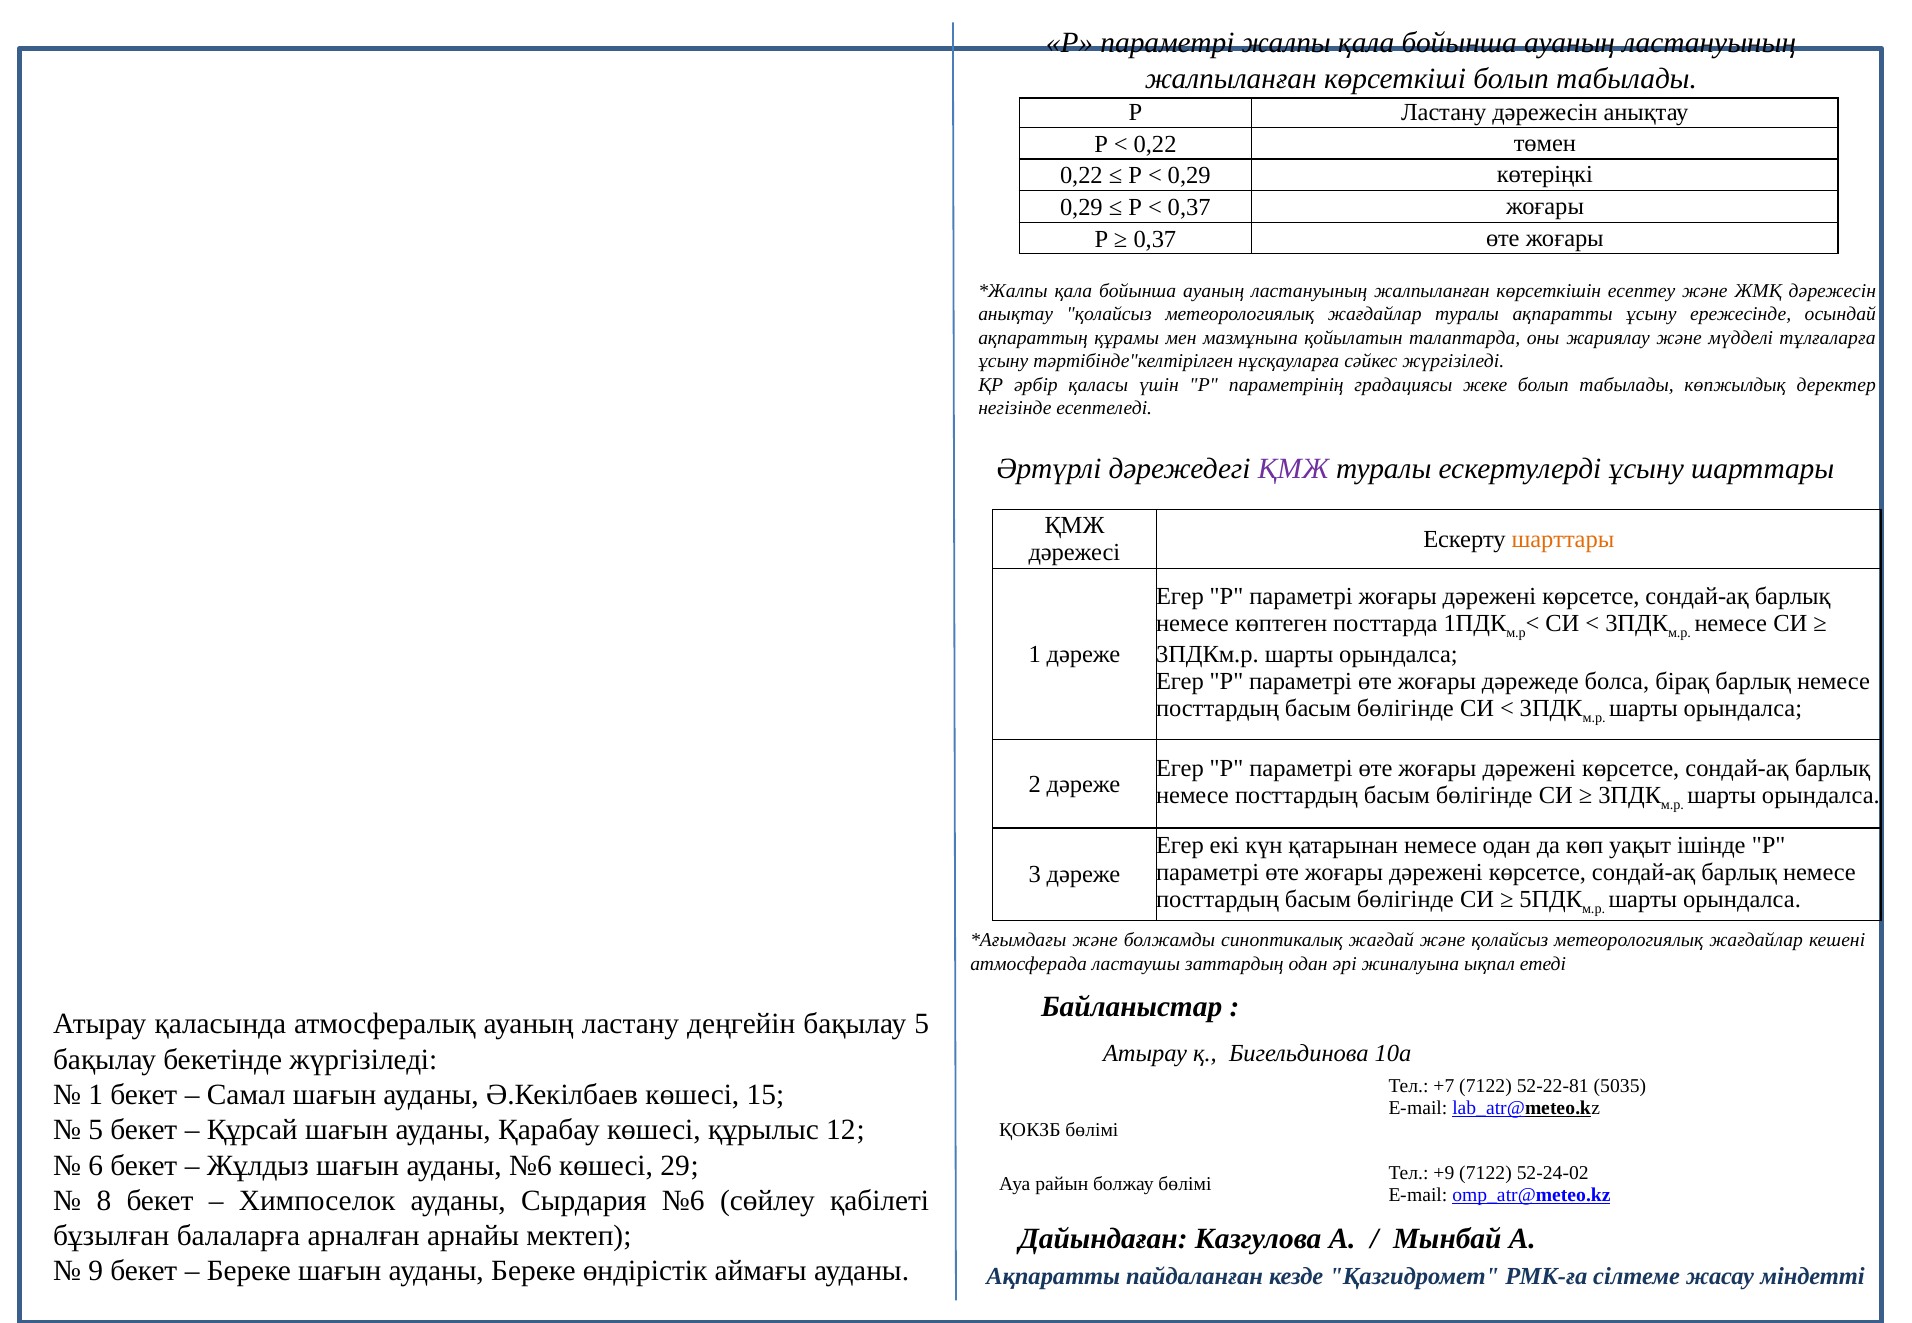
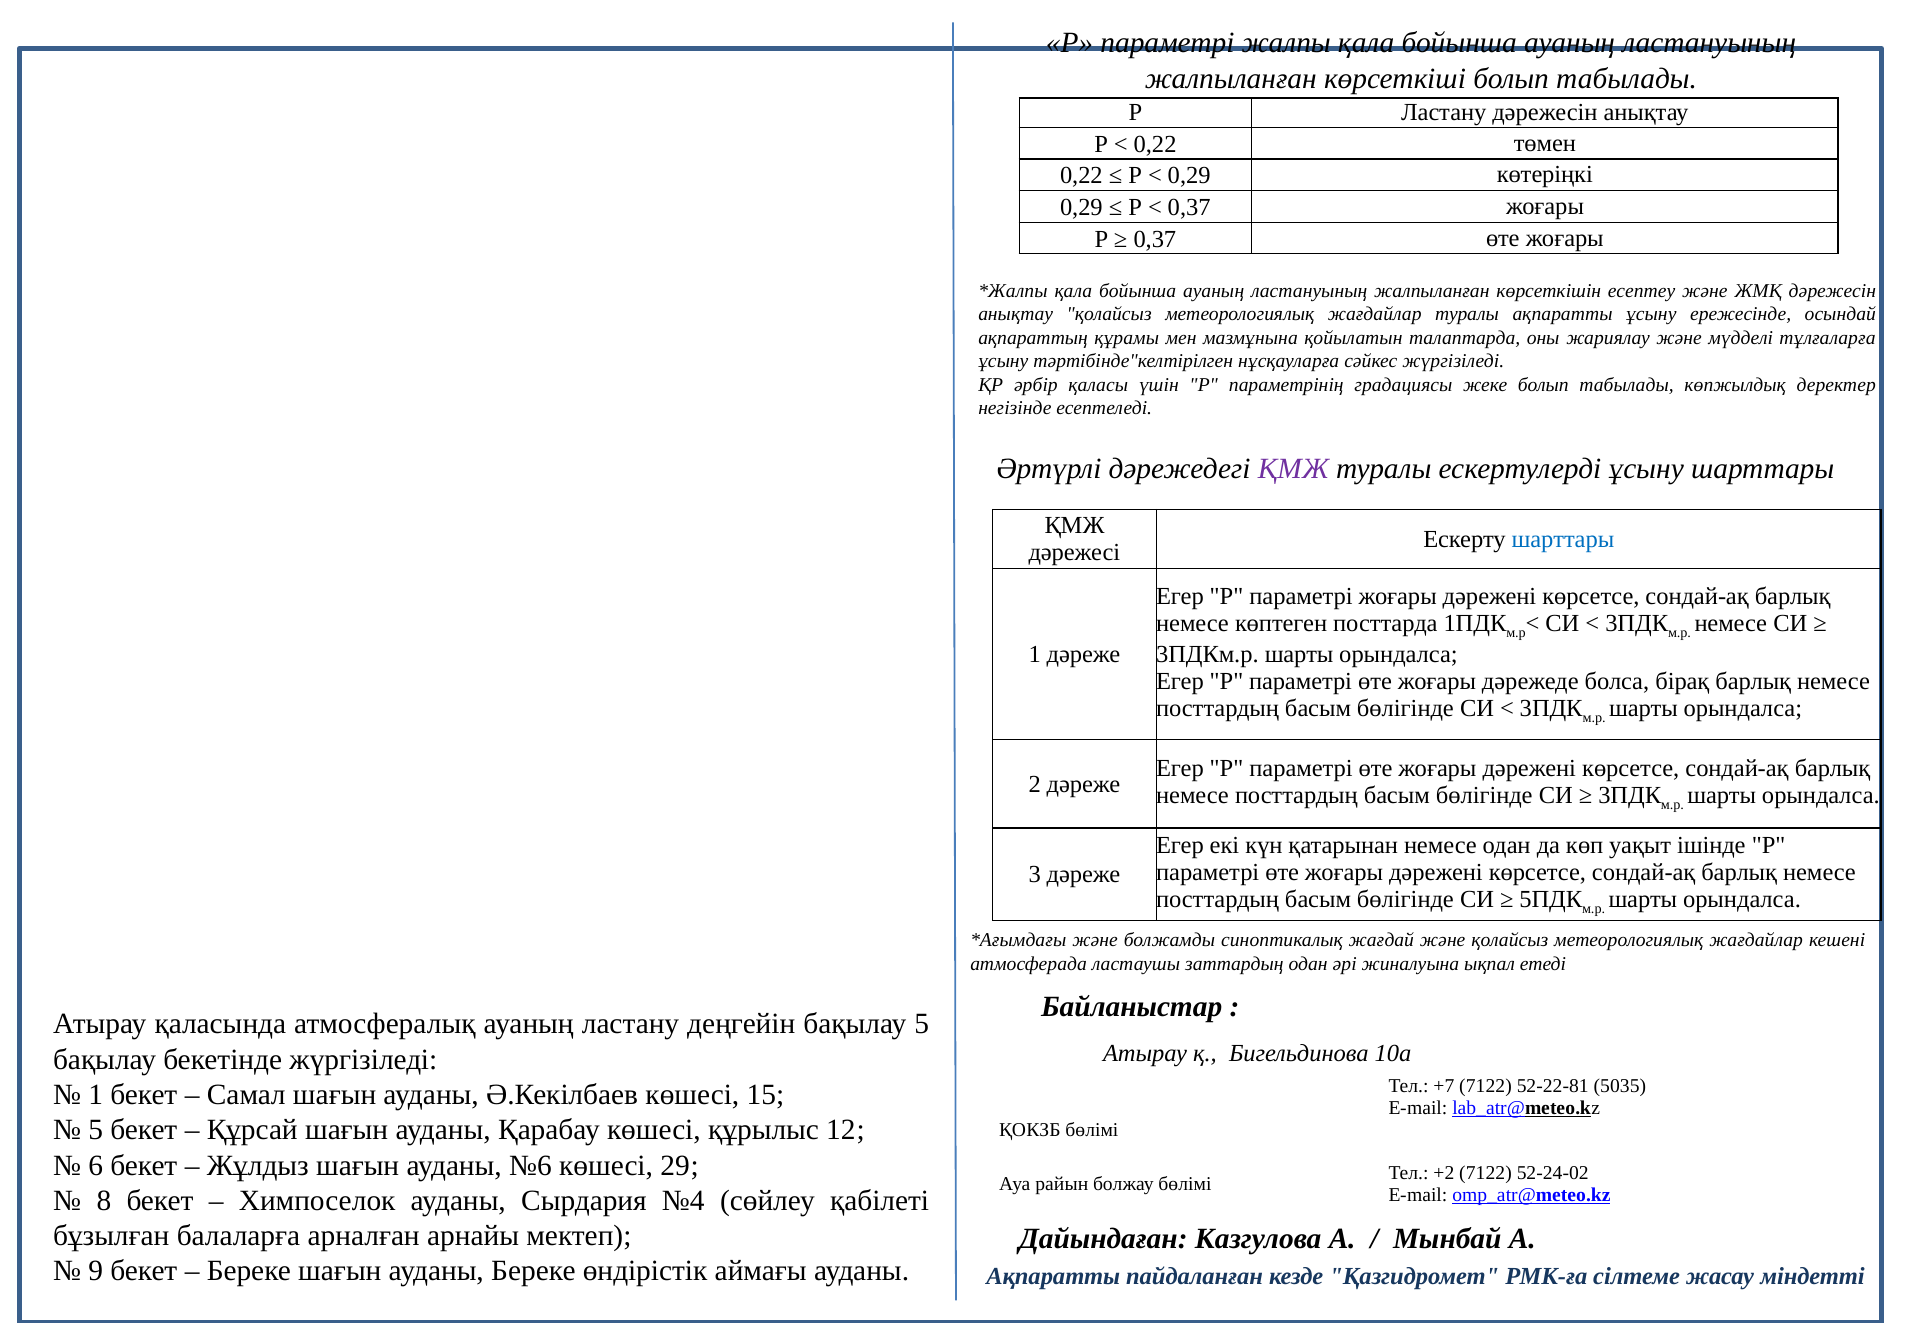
шарттары at (1563, 539) colour: orange -> blue
+9: +9 -> +2
Сырдария №6: №6 -> №4
